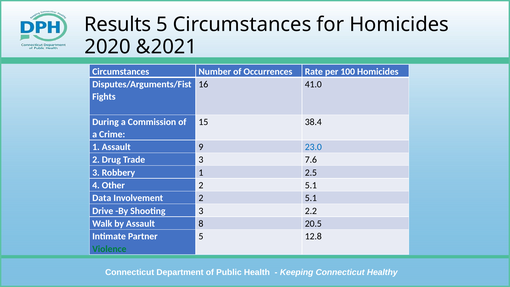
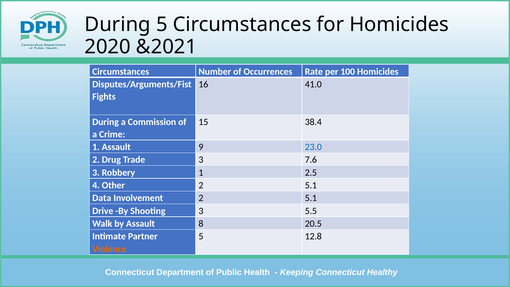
Results at (118, 25): Results -> During
2.2: 2.2 -> 5.5
Violence colour: green -> orange
